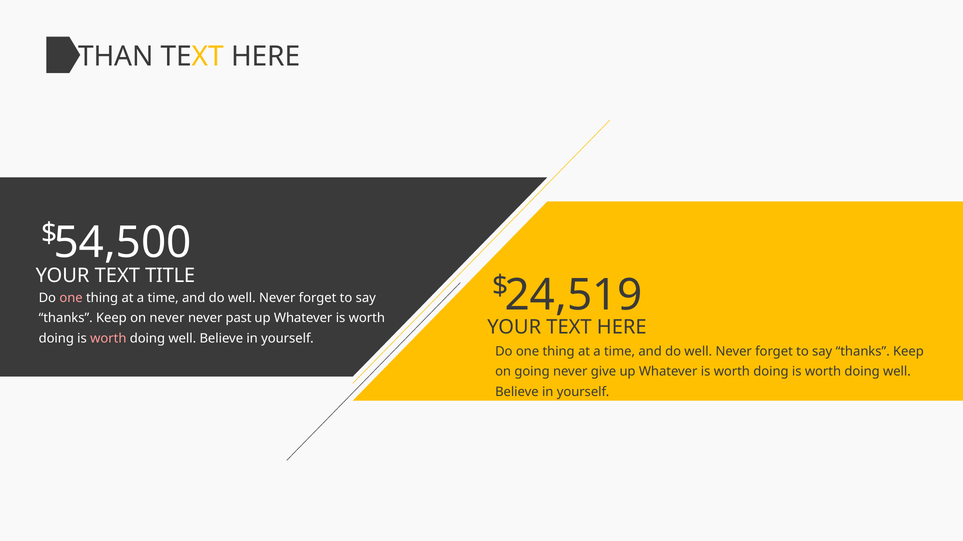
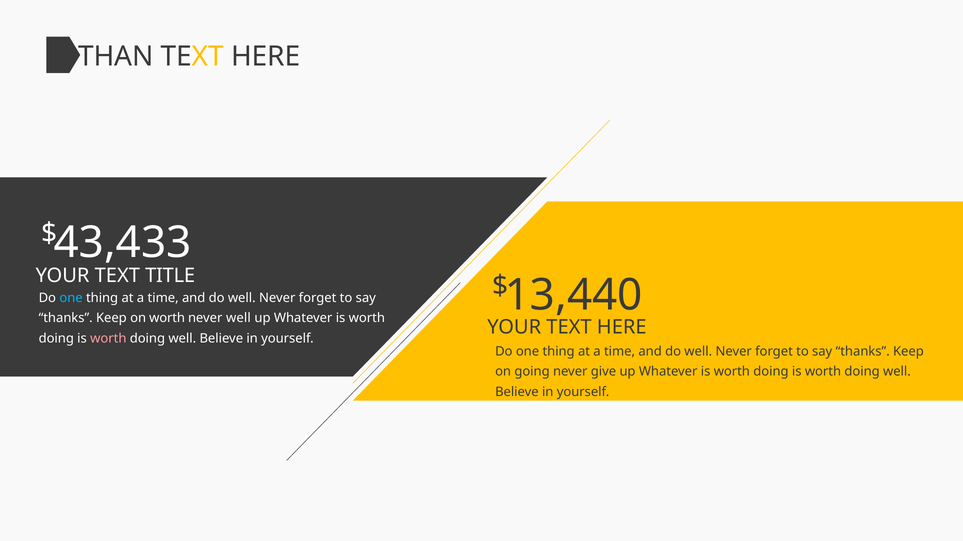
54,500: 54,500 -> 43,433
24,519: 24,519 -> 13,440
one at (71, 298) colour: pink -> light blue
on never: never -> worth
never past: past -> well
